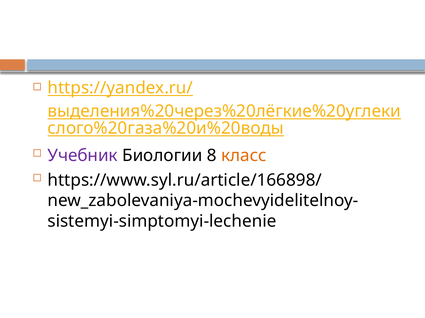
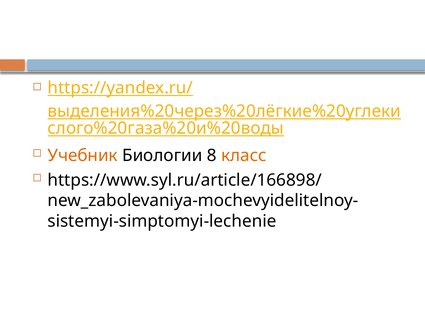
Учебник colour: purple -> orange
